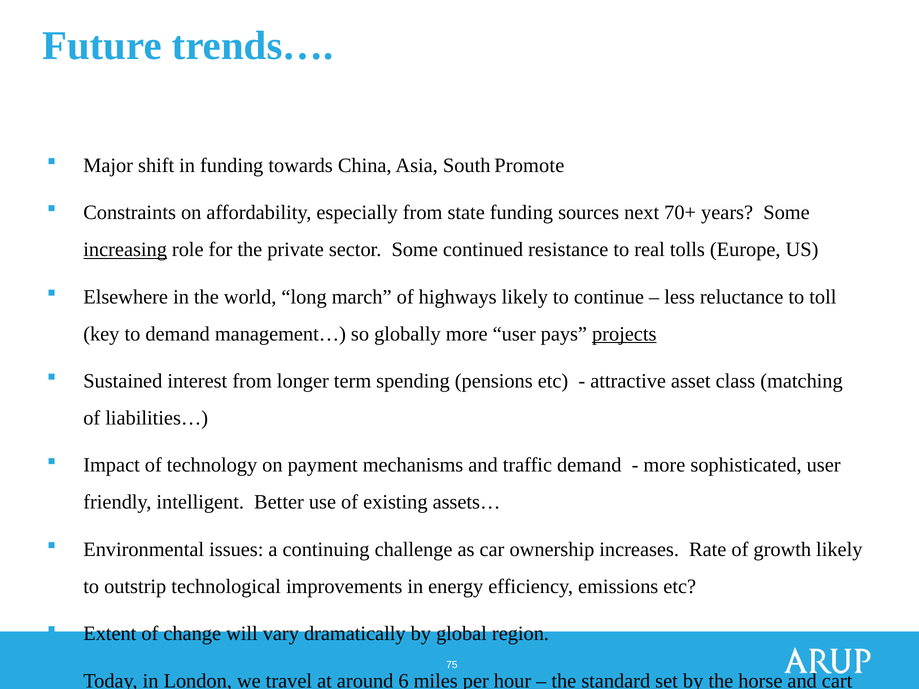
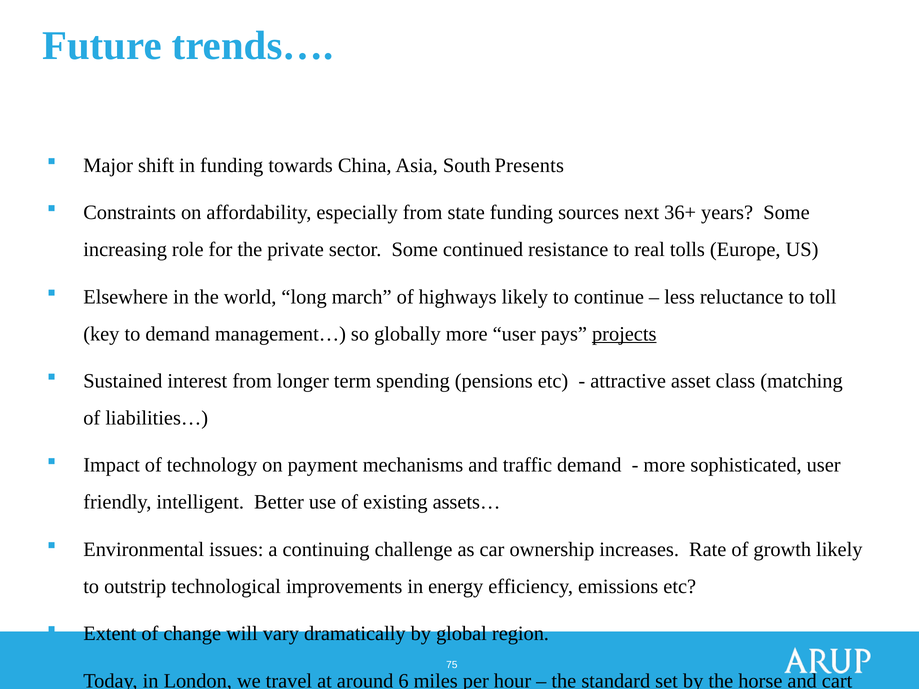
Promote: Promote -> Presents
70+: 70+ -> 36+
increasing underline: present -> none
